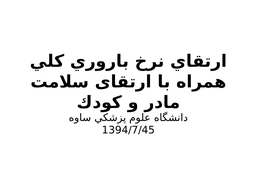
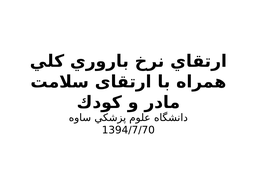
1394/7/45: 1394/7/45 -> 1394/7/70
